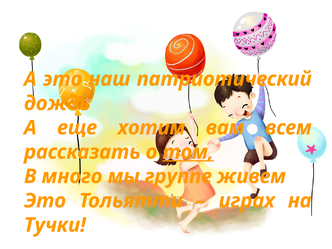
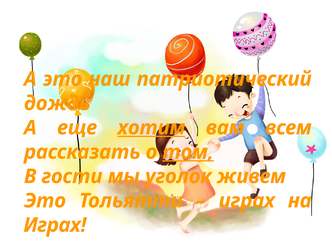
хотим underline: none -> present
много: много -> гости
группе: группе -> уголок
Тучки at (55, 225): Тучки -> Играх
